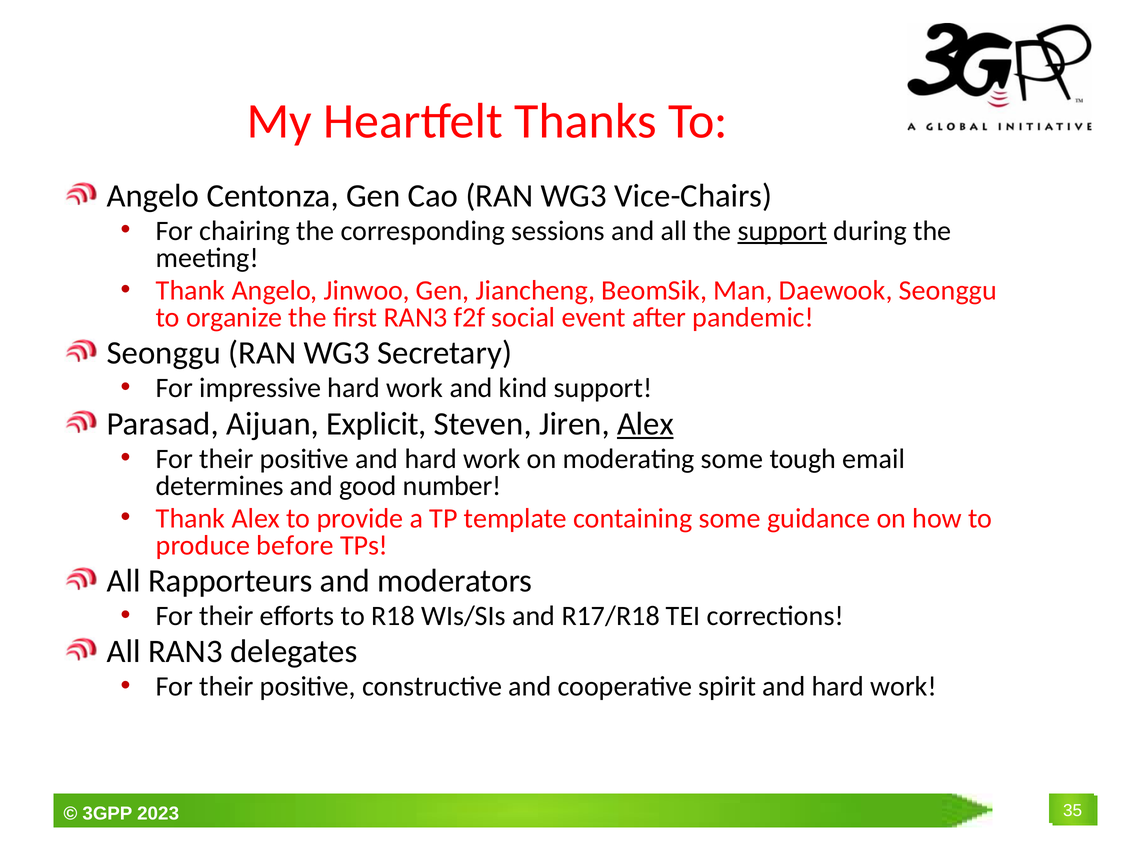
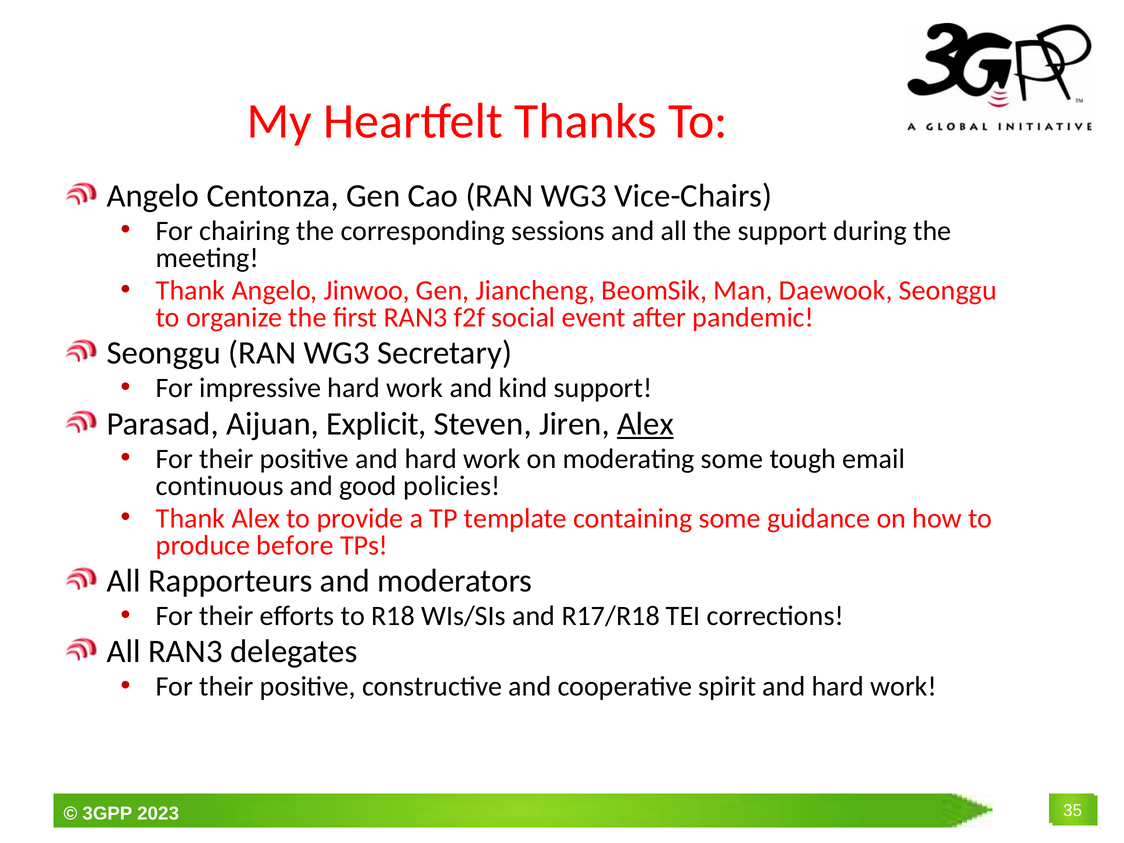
support at (782, 231) underline: present -> none
determines: determines -> continuous
number: number -> policies
